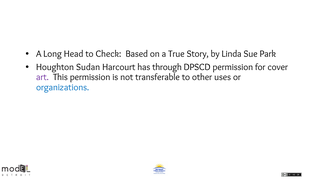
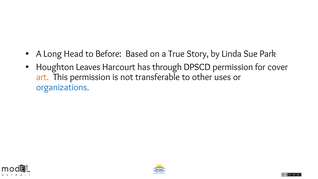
Check: Check -> Before
Sudan: Sudan -> Leaves
art colour: purple -> orange
